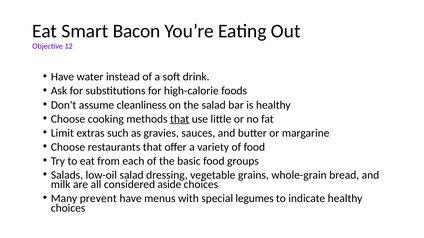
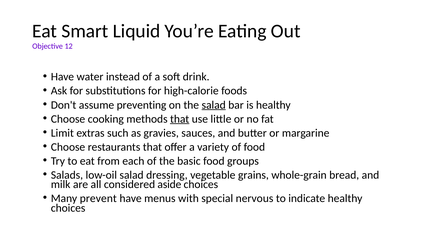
Bacon: Bacon -> Liquid
cleanliness: cleanliness -> preventing
salad at (214, 105) underline: none -> present
legumes: legumes -> nervous
